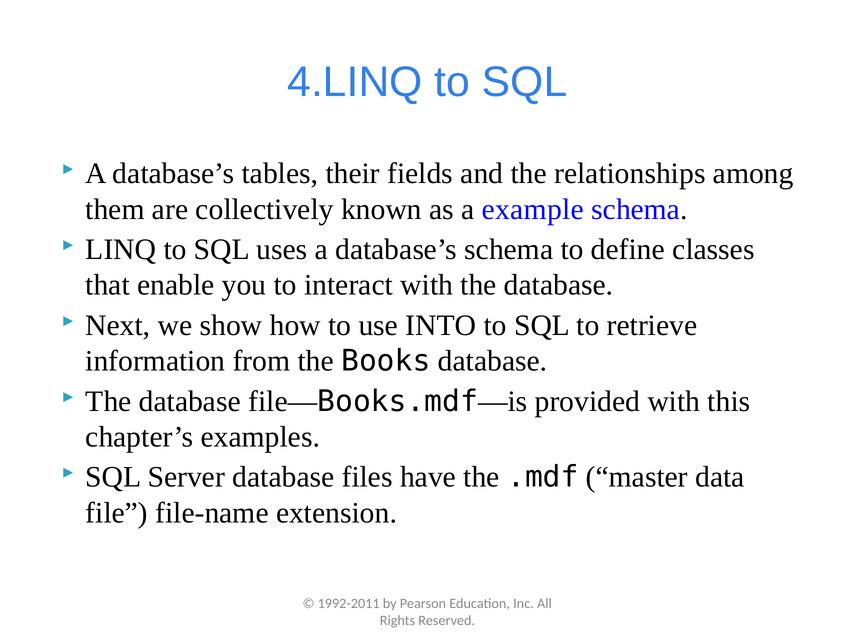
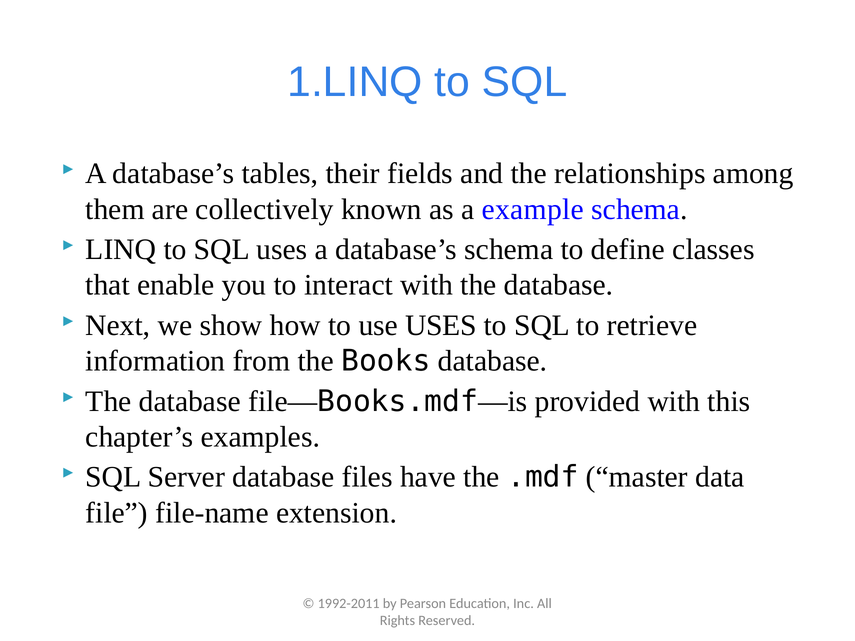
4.LINQ: 4.LINQ -> 1.LINQ
use INTO: INTO -> USES
